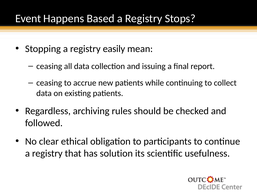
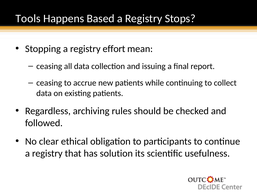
Event: Event -> Tools
easily: easily -> effort
